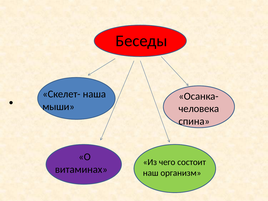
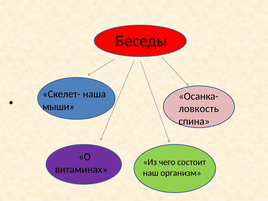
человека: человека -> ловкость
